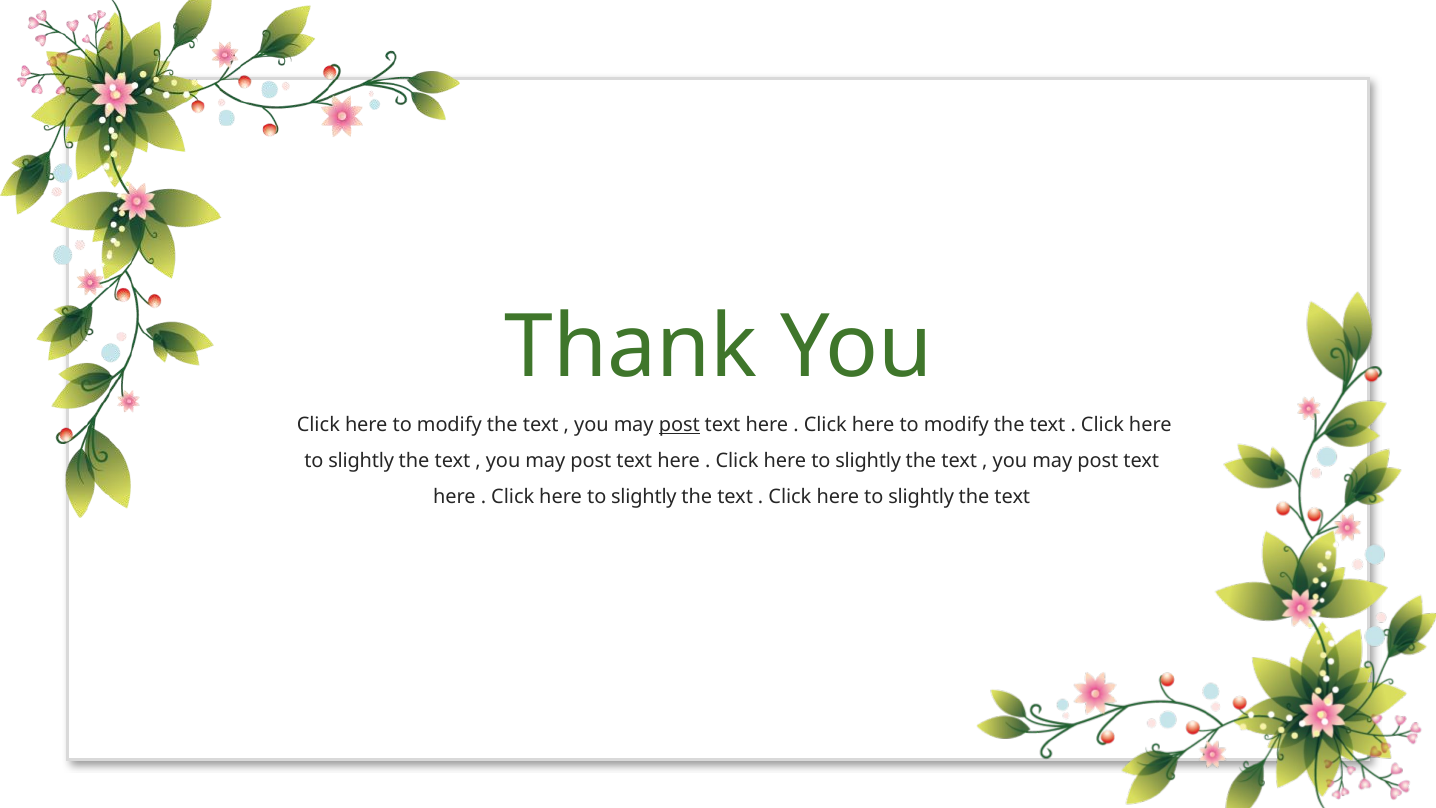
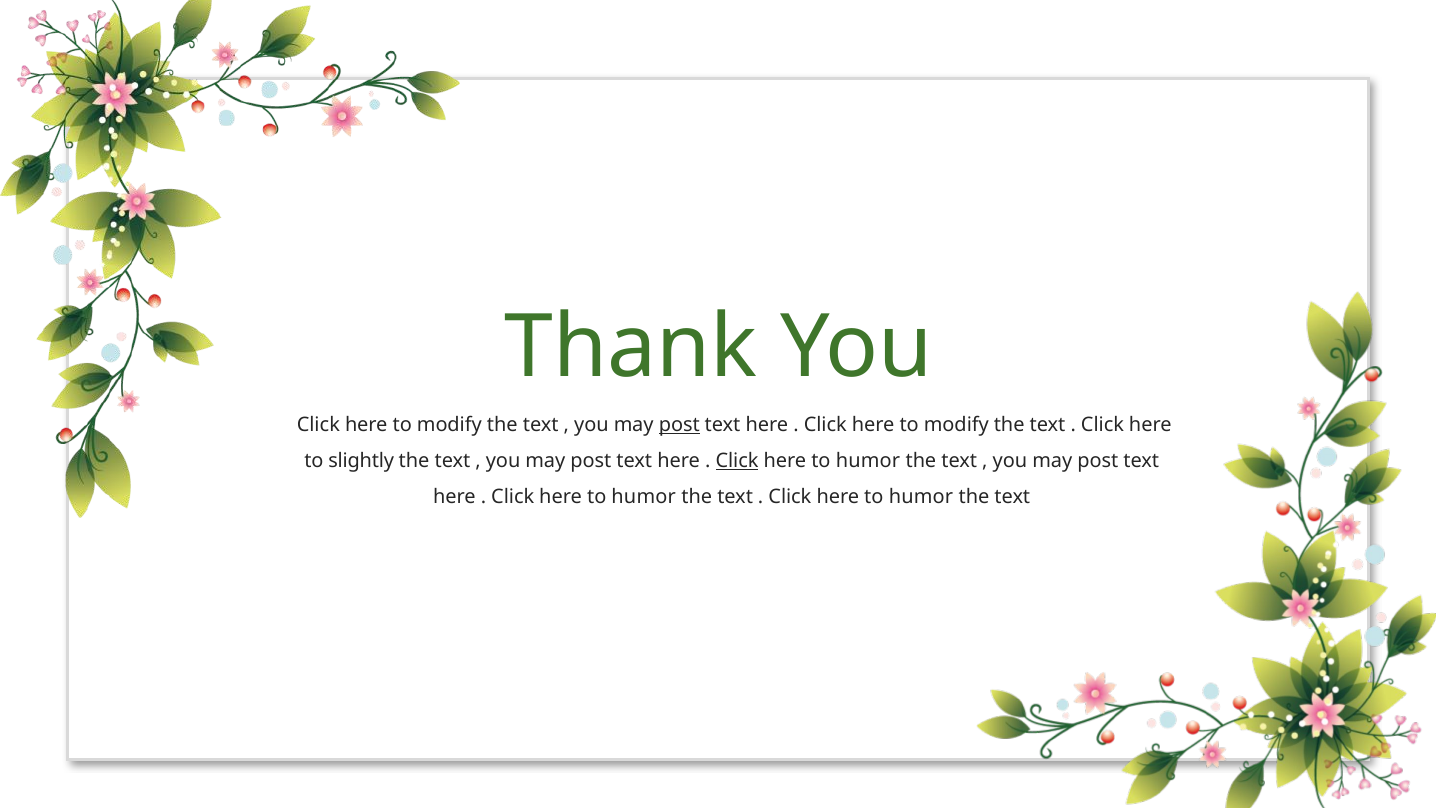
Click at (737, 461) underline: none -> present
slightly at (868, 461): slightly -> humor
slightly at (644, 497): slightly -> humor
slightly at (921, 497): slightly -> humor
